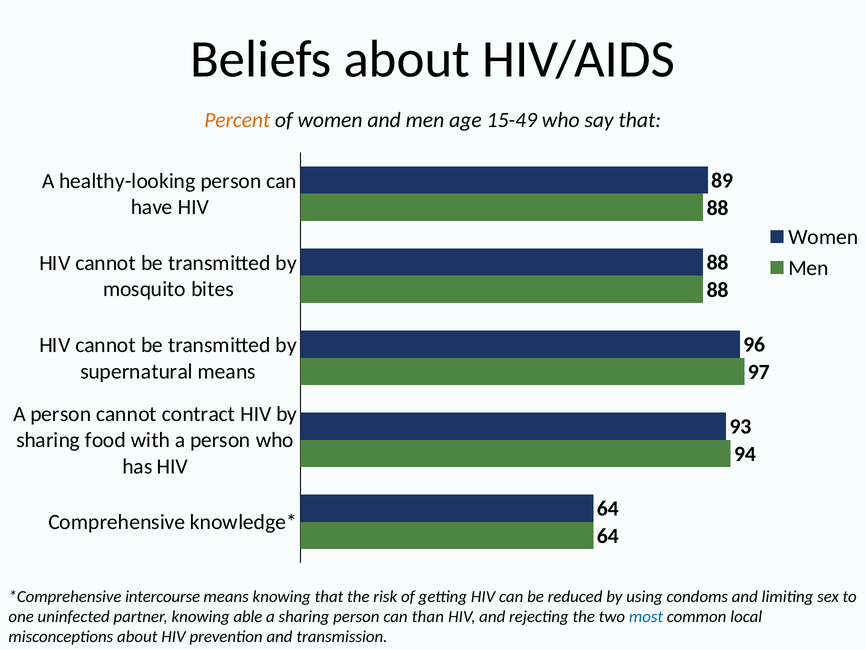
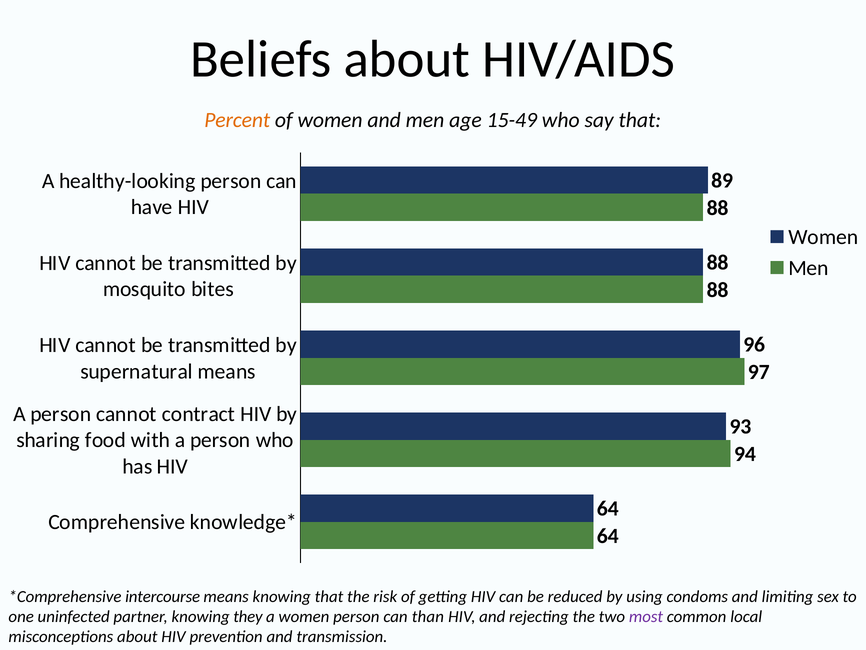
able: able -> they
a sharing: sharing -> women
most colour: blue -> purple
